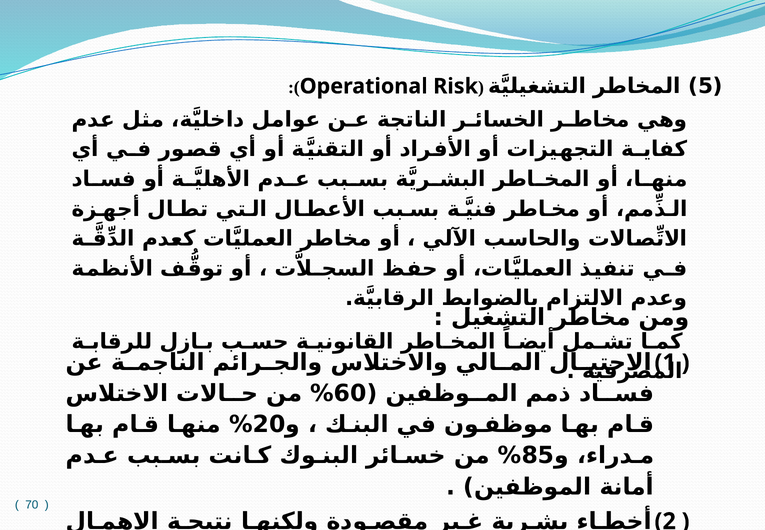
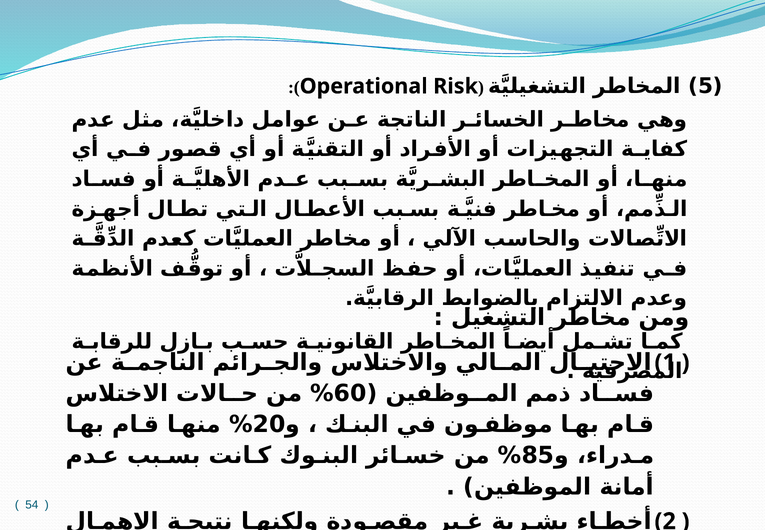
70: 70 -> 54
